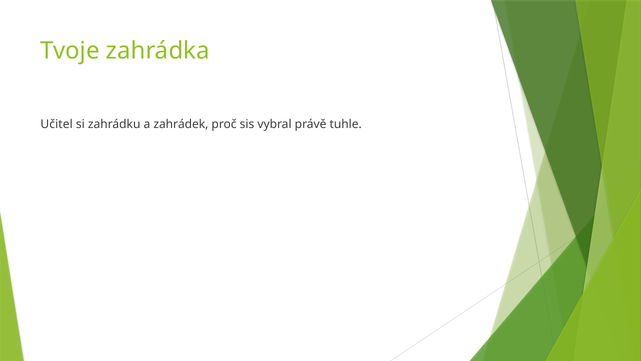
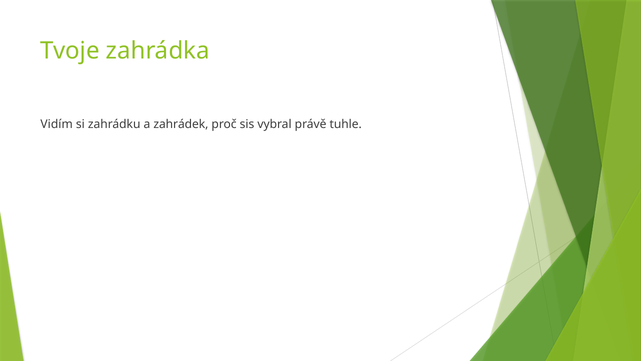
Učitel: Učitel -> Vidím
